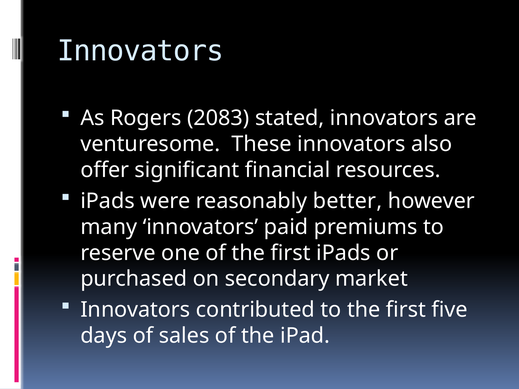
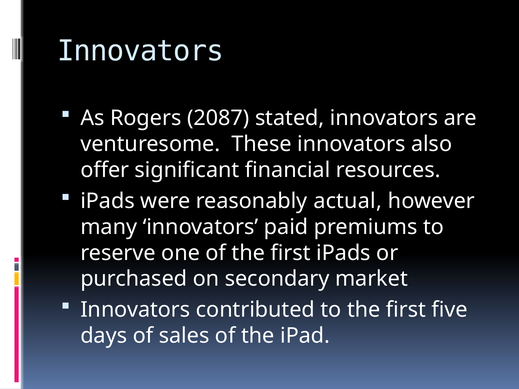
2083: 2083 -> 2087
better: better -> actual
